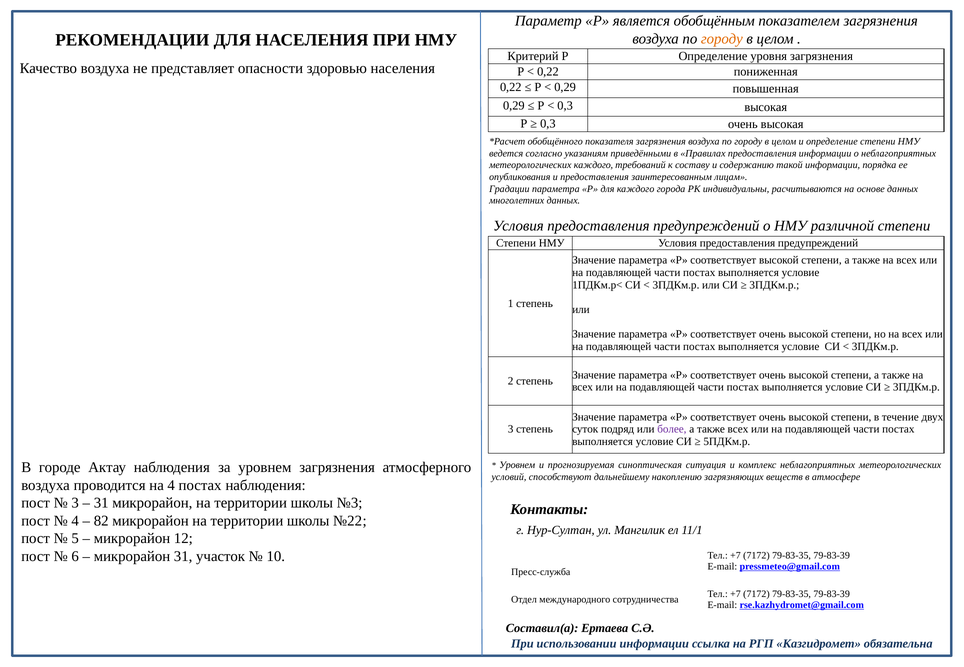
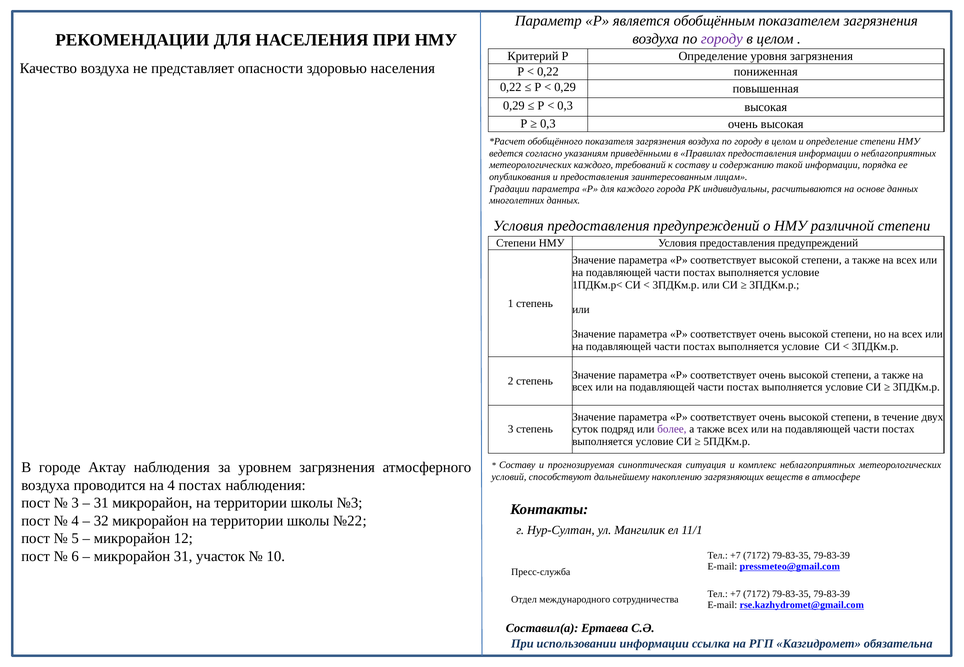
городу at (722, 39) colour: orange -> purple
Уровнем at (517, 465): Уровнем -> Составу
82: 82 -> 32
